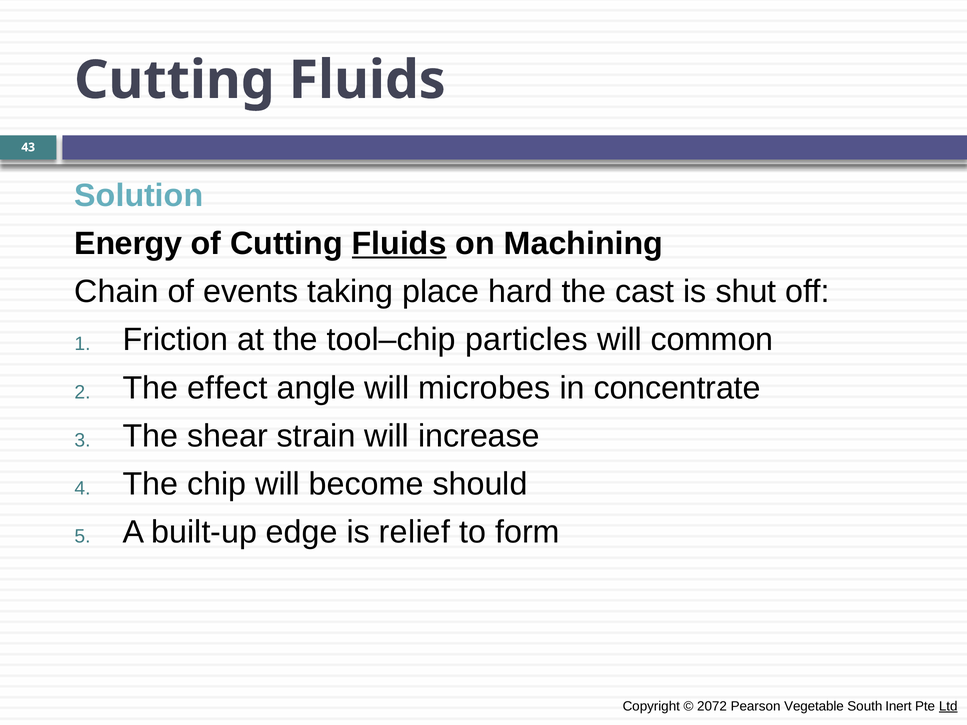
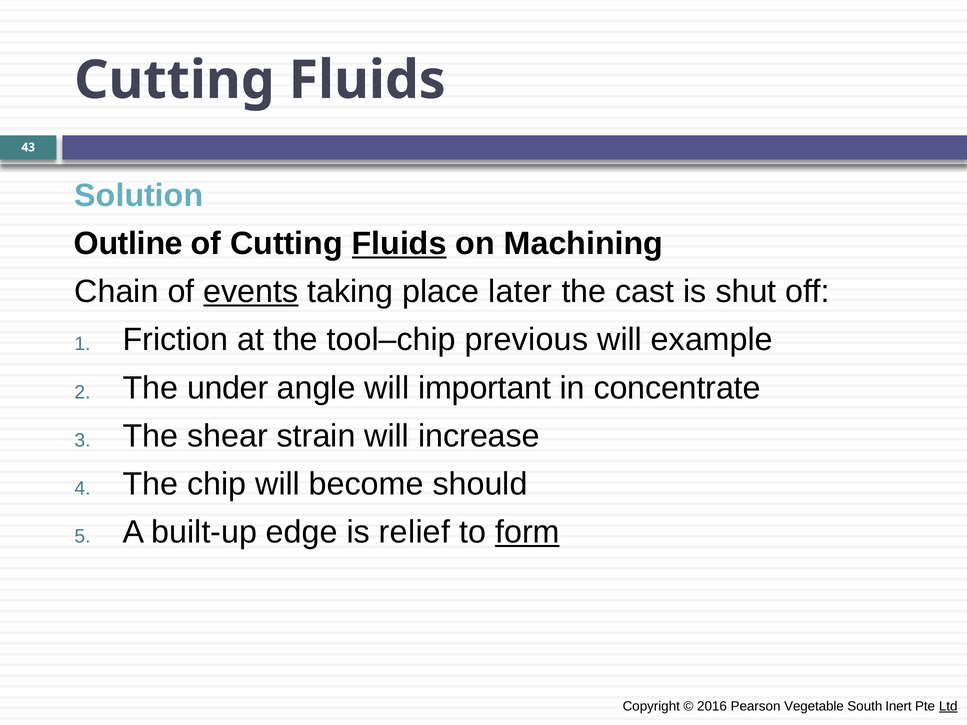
Energy: Energy -> Outline
events underline: none -> present
hard: hard -> later
particles: particles -> previous
common: common -> example
effect: effect -> under
microbes: microbes -> important
form underline: none -> present
2072: 2072 -> 2016
